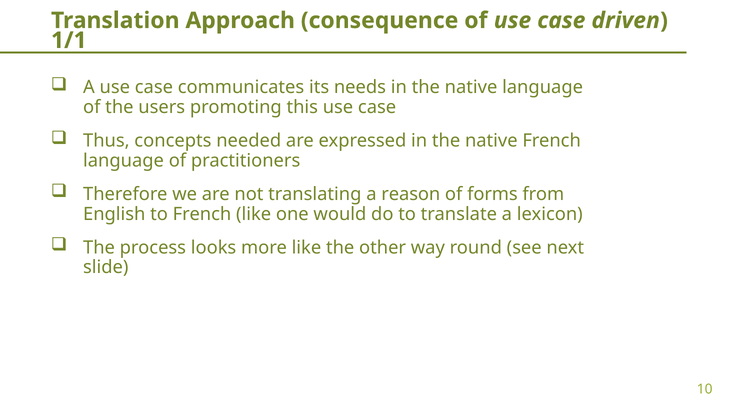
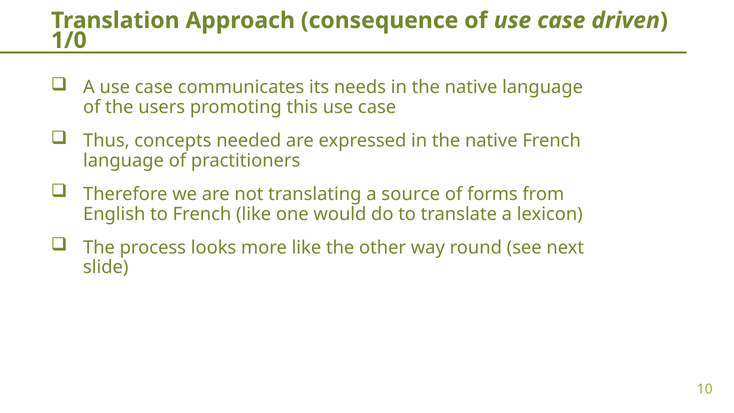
1/1: 1/1 -> 1/0
reason: reason -> source
